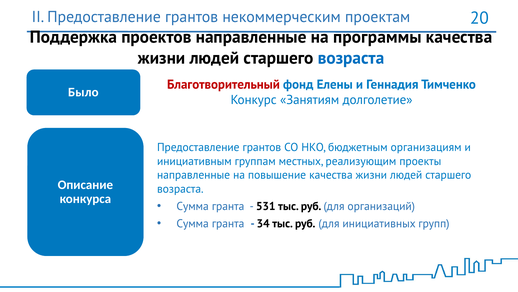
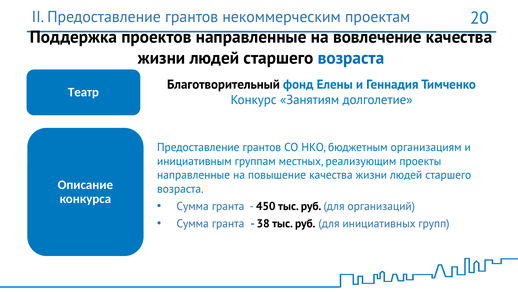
программы: программы -> вовлечение
Благотворительный colour: red -> black
Было: Было -> Театр
531: 531 -> 450
34: 34 -> 38
